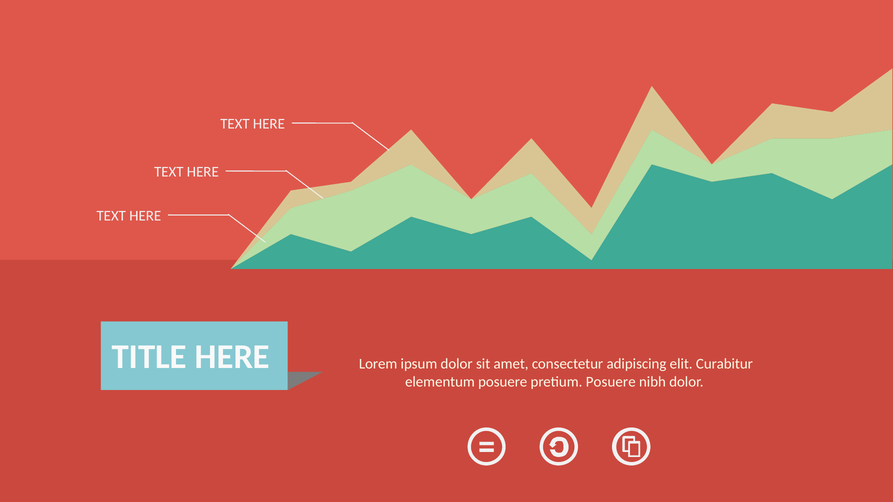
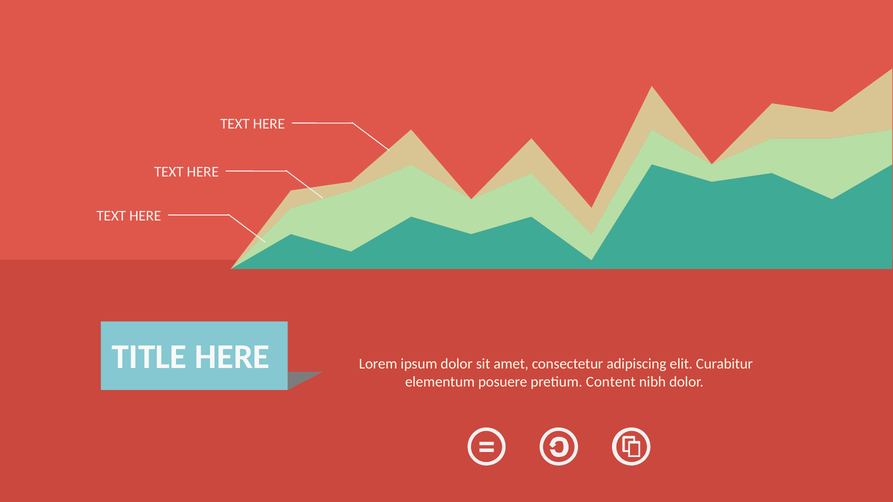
pretium Posuere: Posuere -> Content
